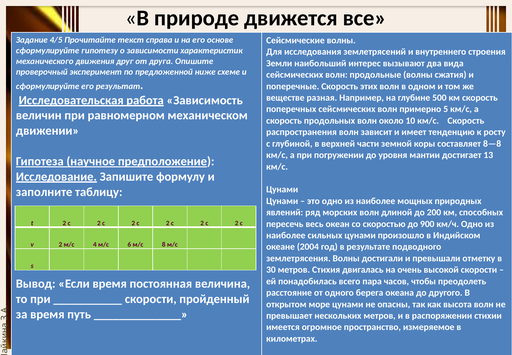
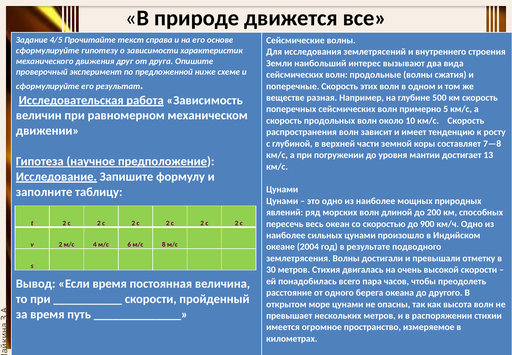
8—8: 8—8 -> 7—8
